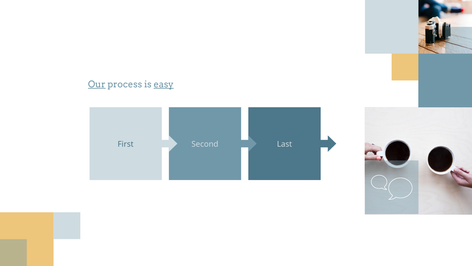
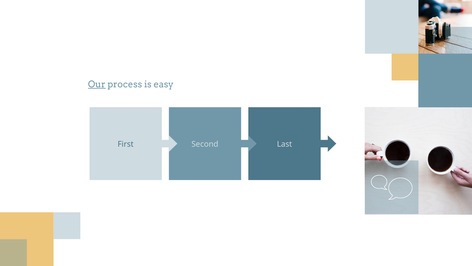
easy underline: present -> none
